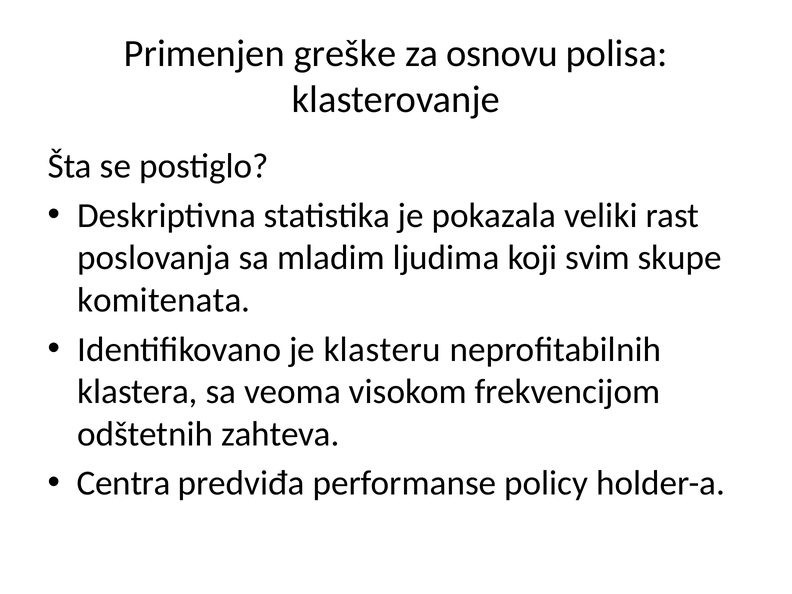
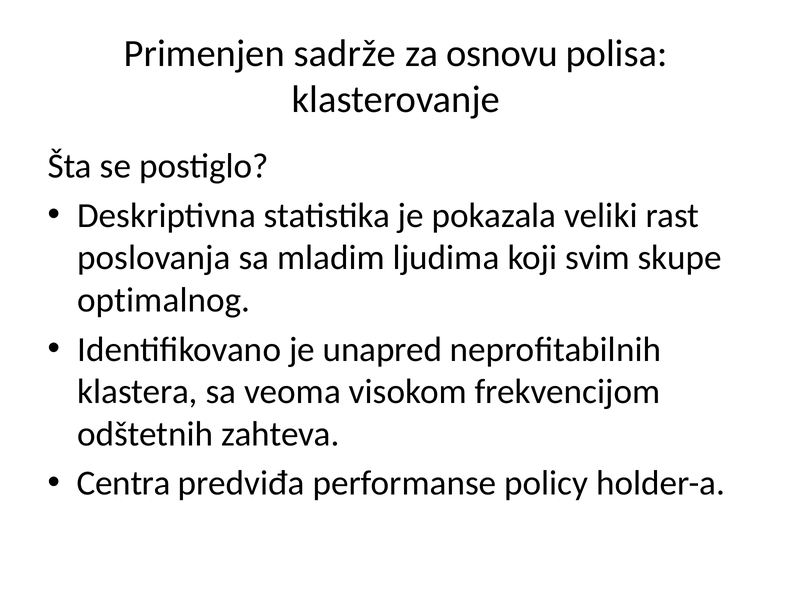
greške: greške -> sadrže
komitenata: komitenata -> optimalnog
klasteru: klasteru -> unapred
